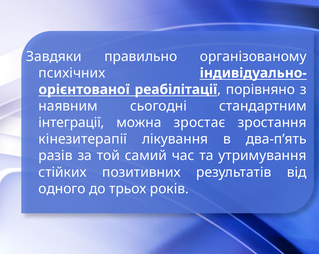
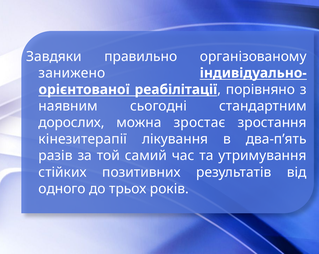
психiчних: психiчних -> занижено
iнтеграцiї: iнтеграцiї -> дорослих
